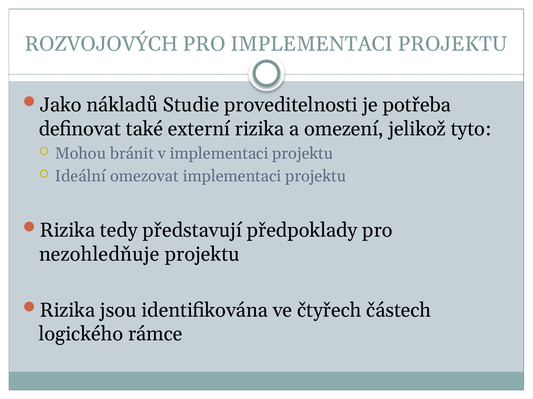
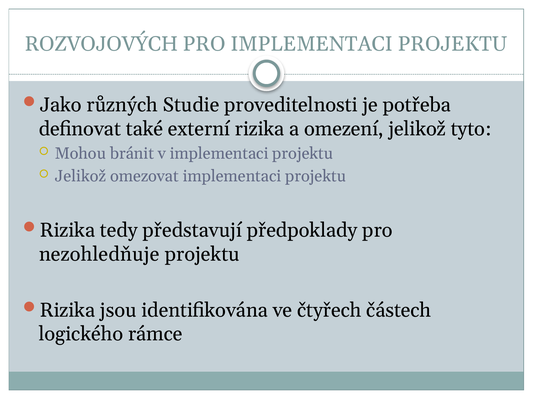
nákladů: nákladů -> různých
Ideální at (80, 177): Ideální -> Jelikož
